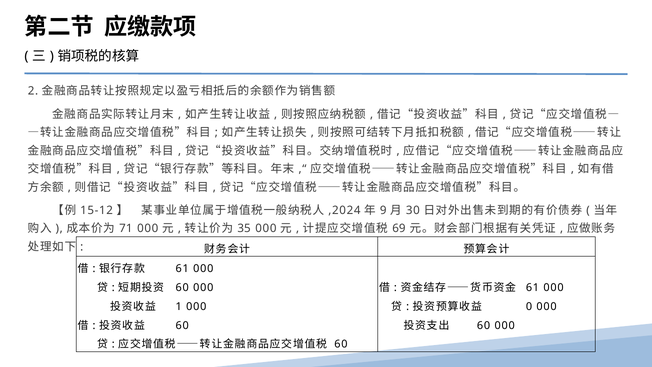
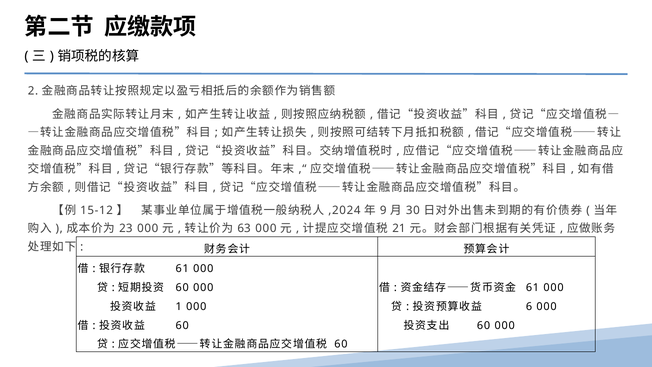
71: 71 -> 23
35: 35 -> 63
69: 69 -> 21
0: 0 -> 6
